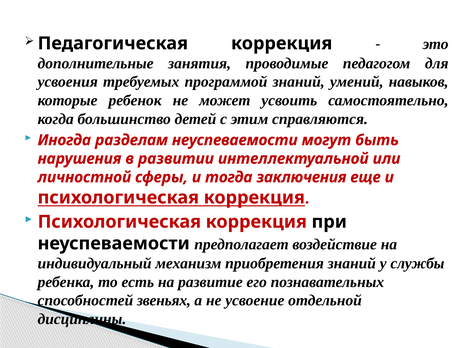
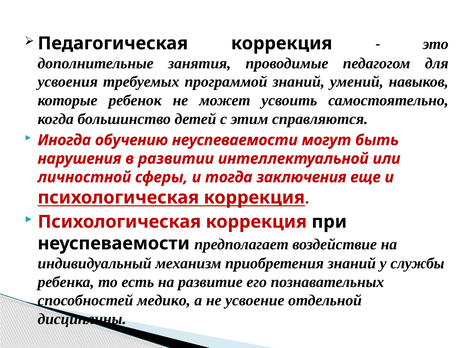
разделам: разделам -> обучению
звеньях: звеньях -> медико
